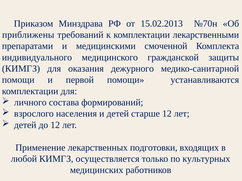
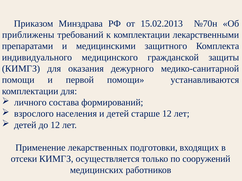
смоченной: смоченной -> защитного
любой: любой -> отсеки
культурных: культурных -> сооружений
